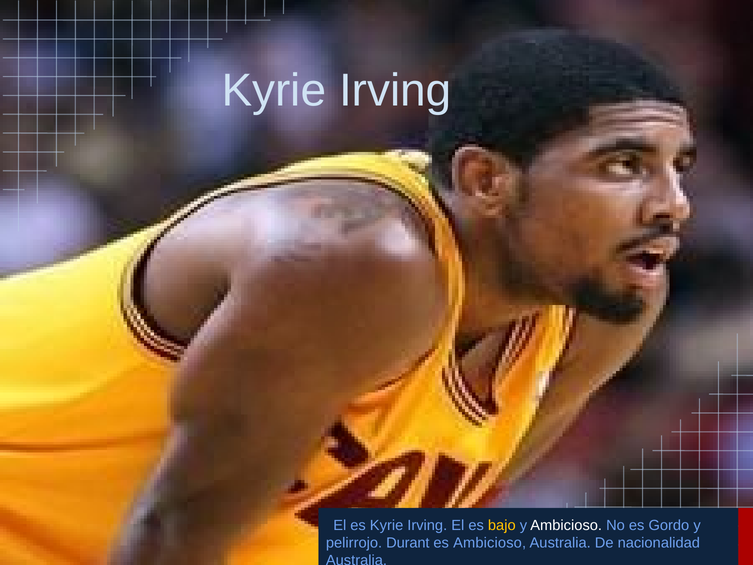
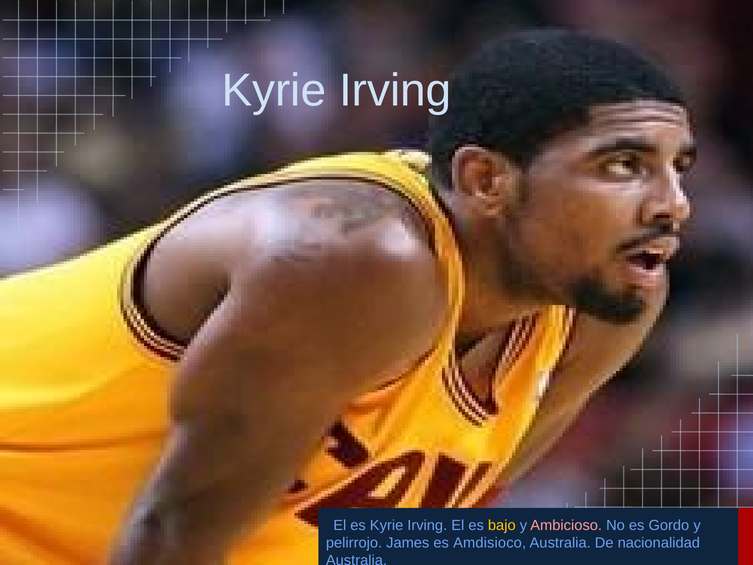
Ambicioso at (566, 525) colour: white -> pink
Durant: Durant -> James
es Ambicioso: Ambicioso -> Amdisioco
